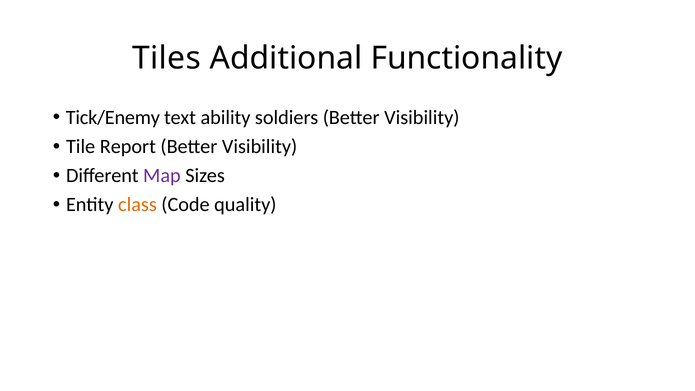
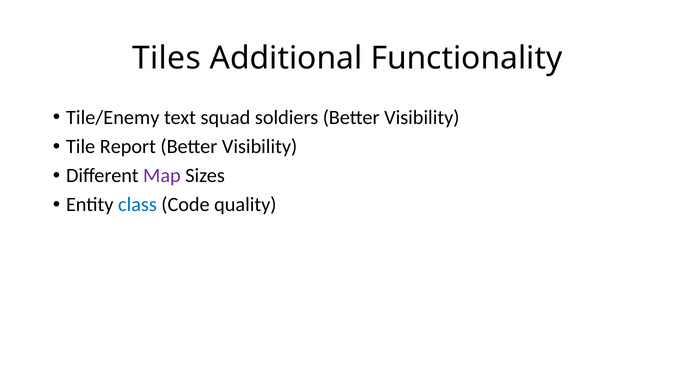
Tick/Enemy: Tick/Enemy -> Tile/Enemy
ability: ability -> squad
class colour: orange -> blue
